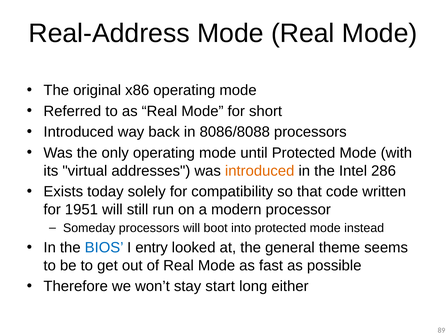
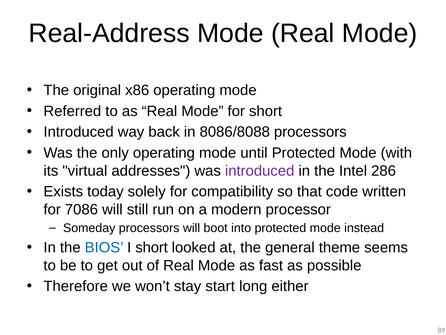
introduced at (260, 171) colour: orange -> purple
1951: 1951 -> 7086
I entry: entry -> short
